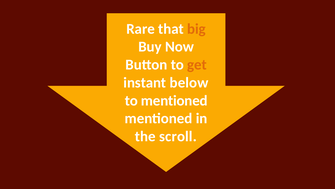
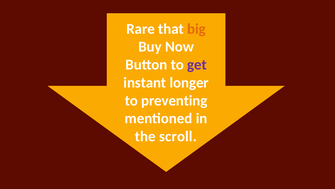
get colour: orange -> purple
below: below -> longer
to mentioned: mentioned -> preventing
